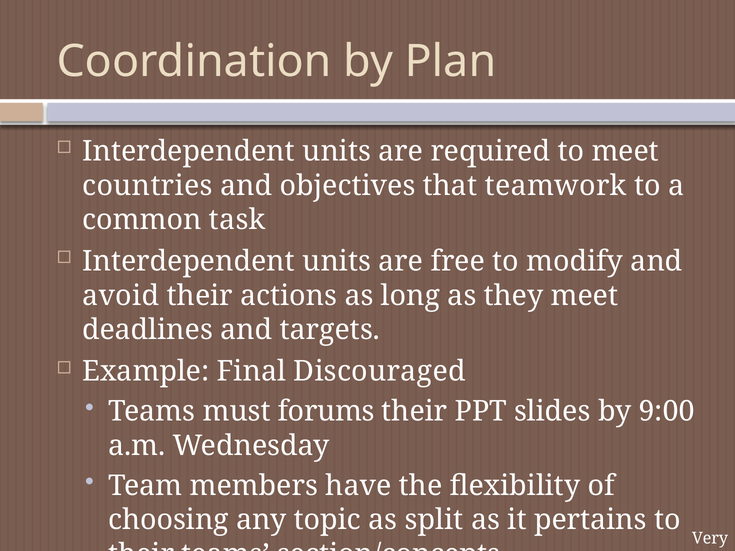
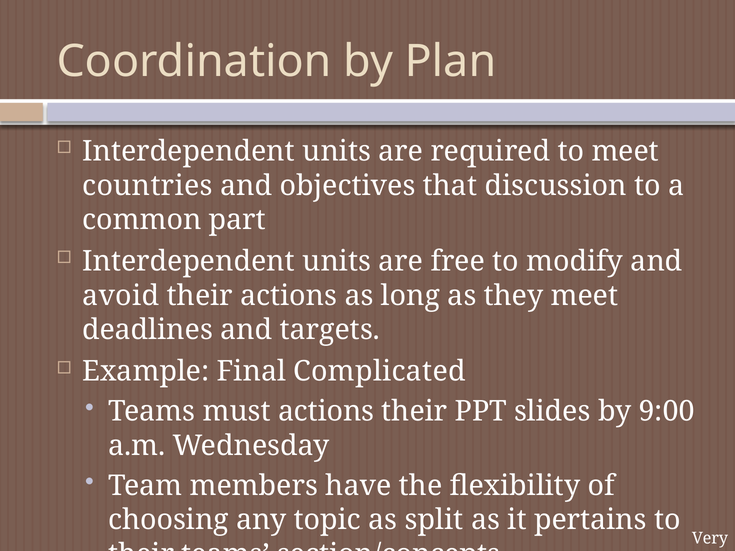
teamwork: teamwork -> discussion
task: task -> part
Discouraged: Discouraged -> Complicated
must forums: forums -> actions
